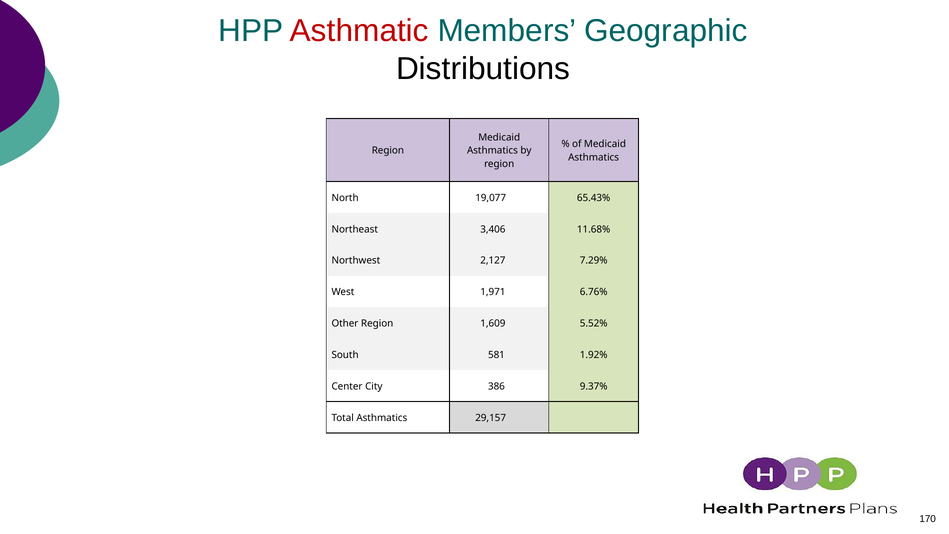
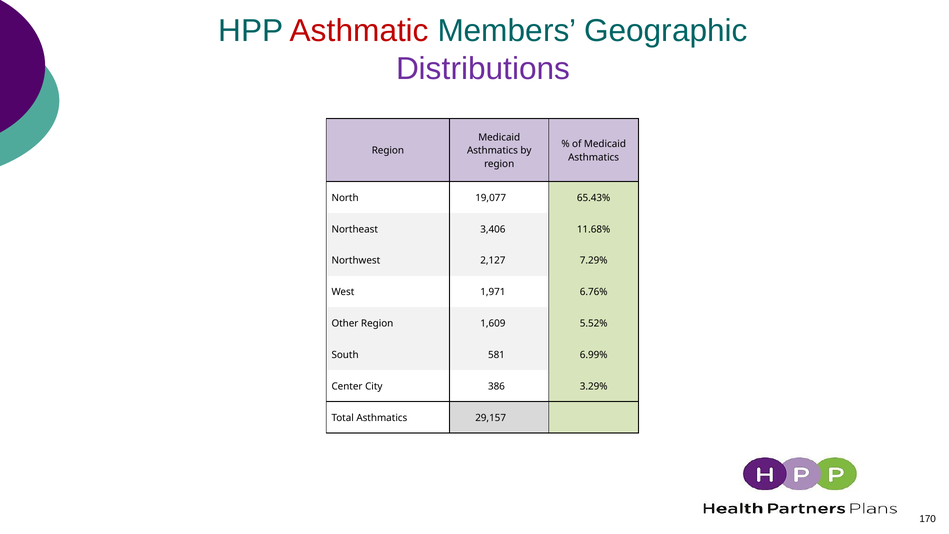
Distributions colour: black -> purple
1.92%: 1.92% -> 6.99%
9.37%: 9.37% -> 3.29%
